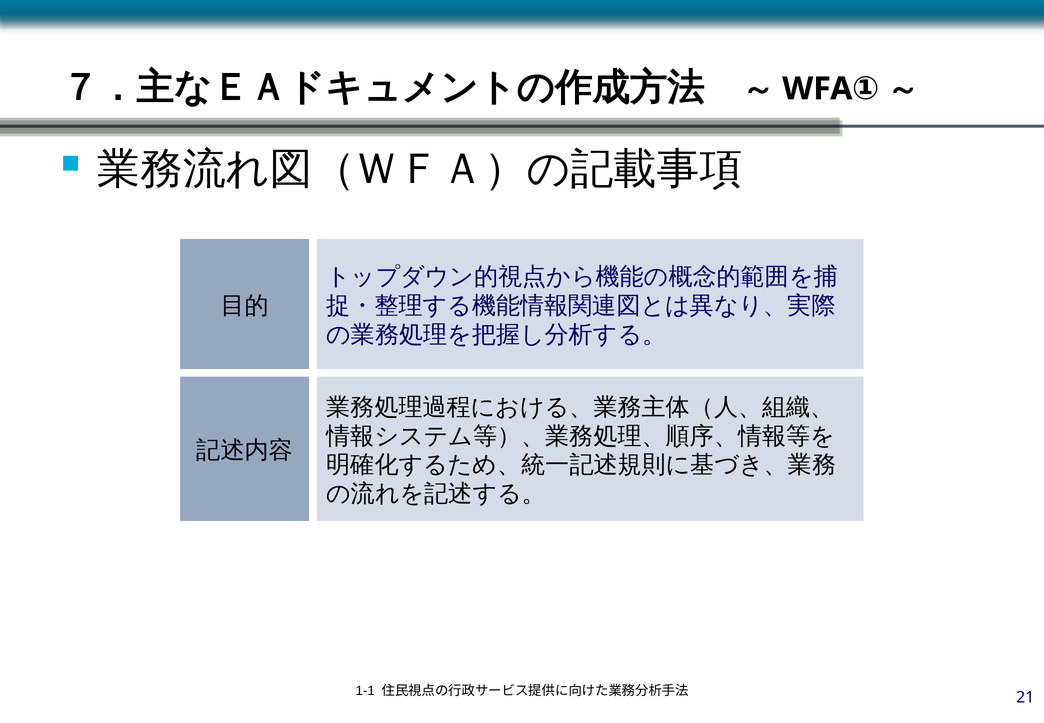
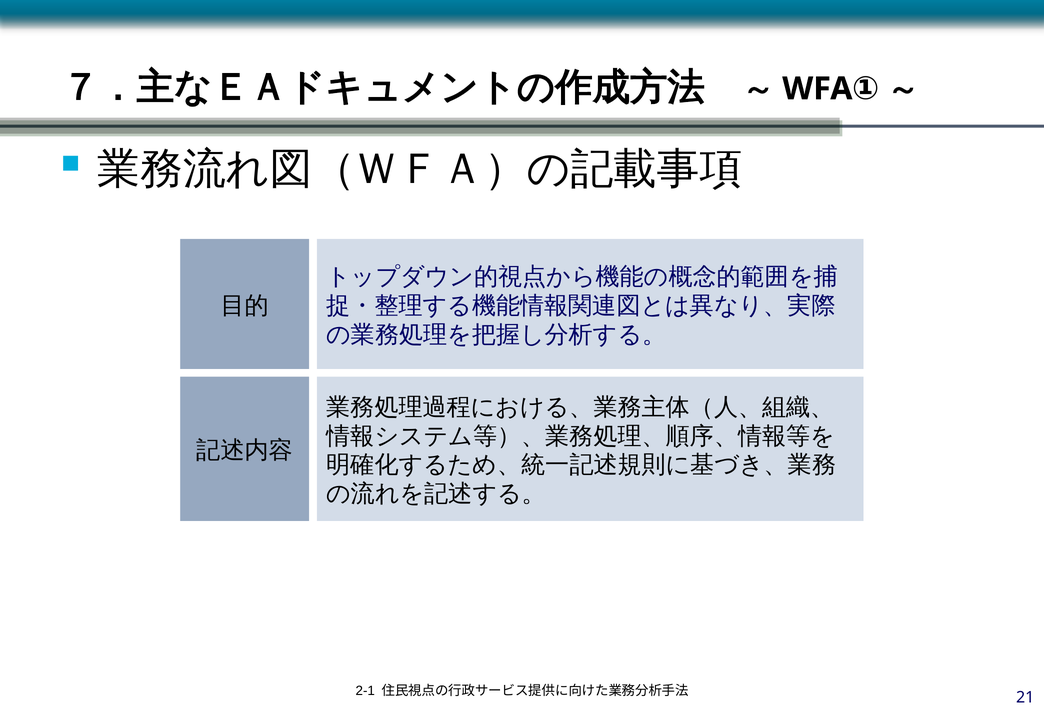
1-1: 1-1 -> 2-1
